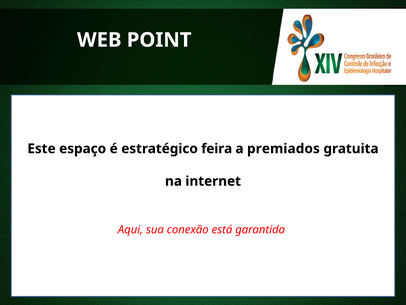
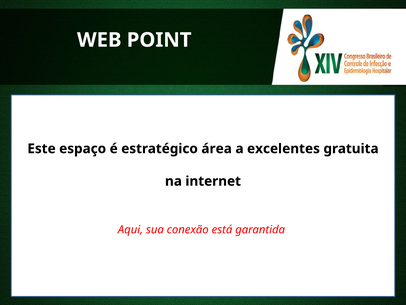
feira: feira -> área
premiados: premiados -> excelentes
